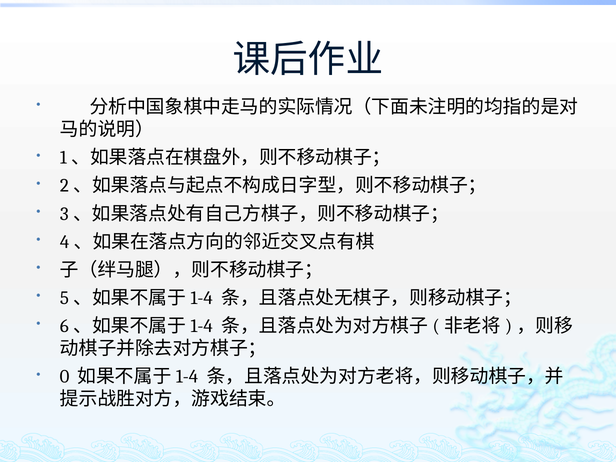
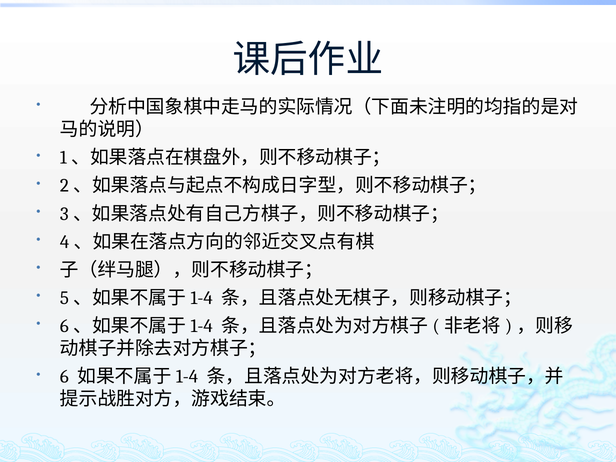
0: 0 -> 6
